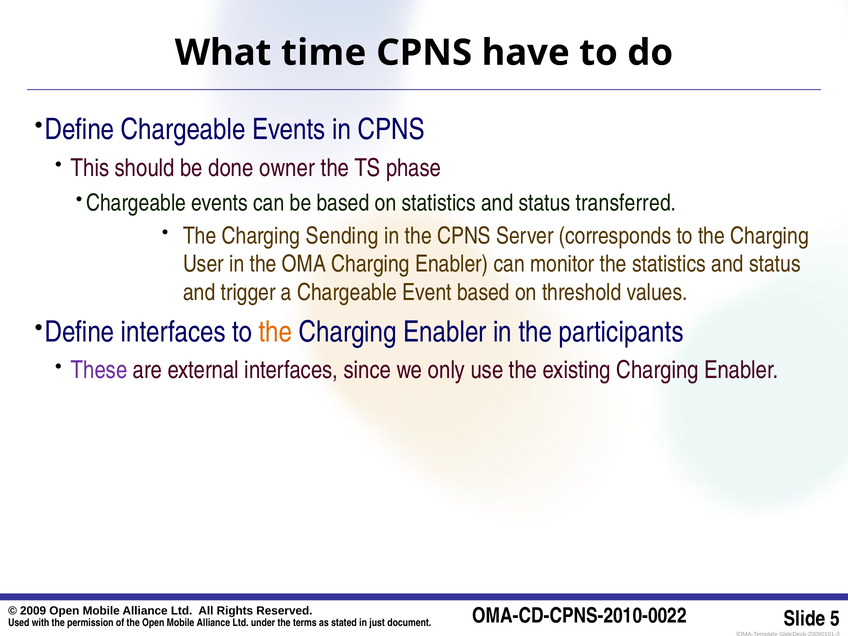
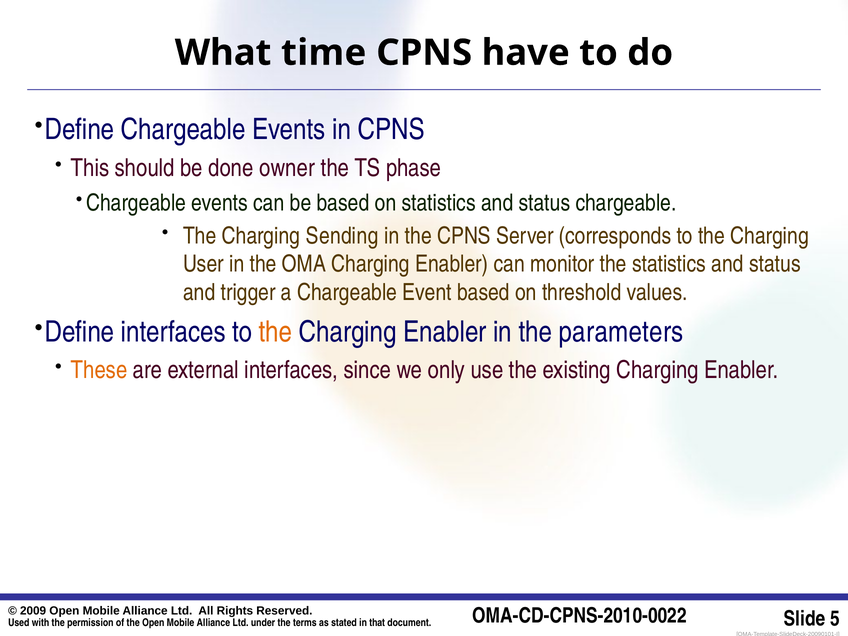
status transferred: transferred -> chargeable
participants: participants -> parameters
These colour: purple -> orange
just: just -> that
